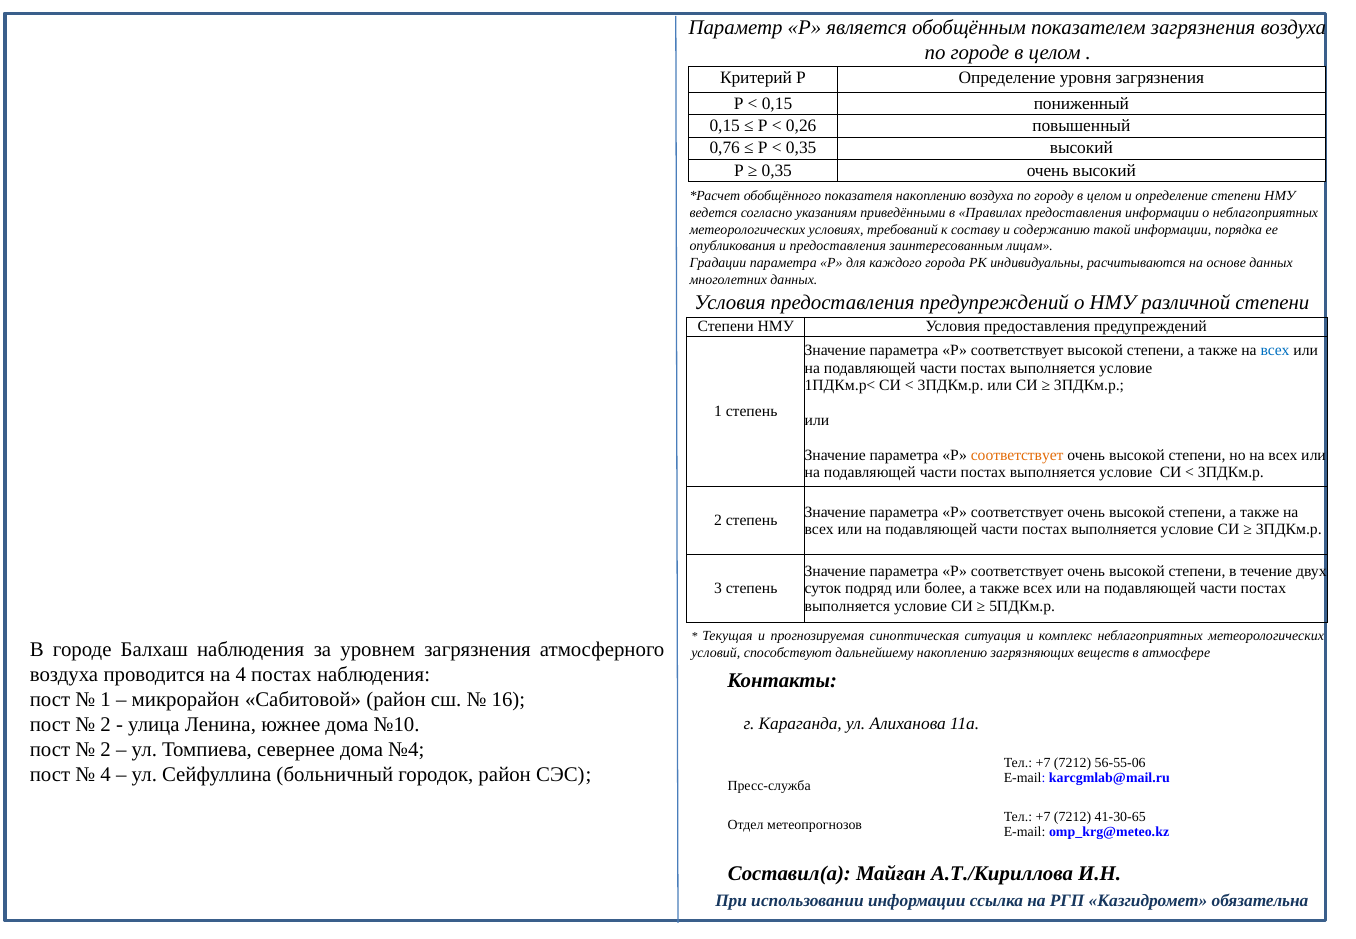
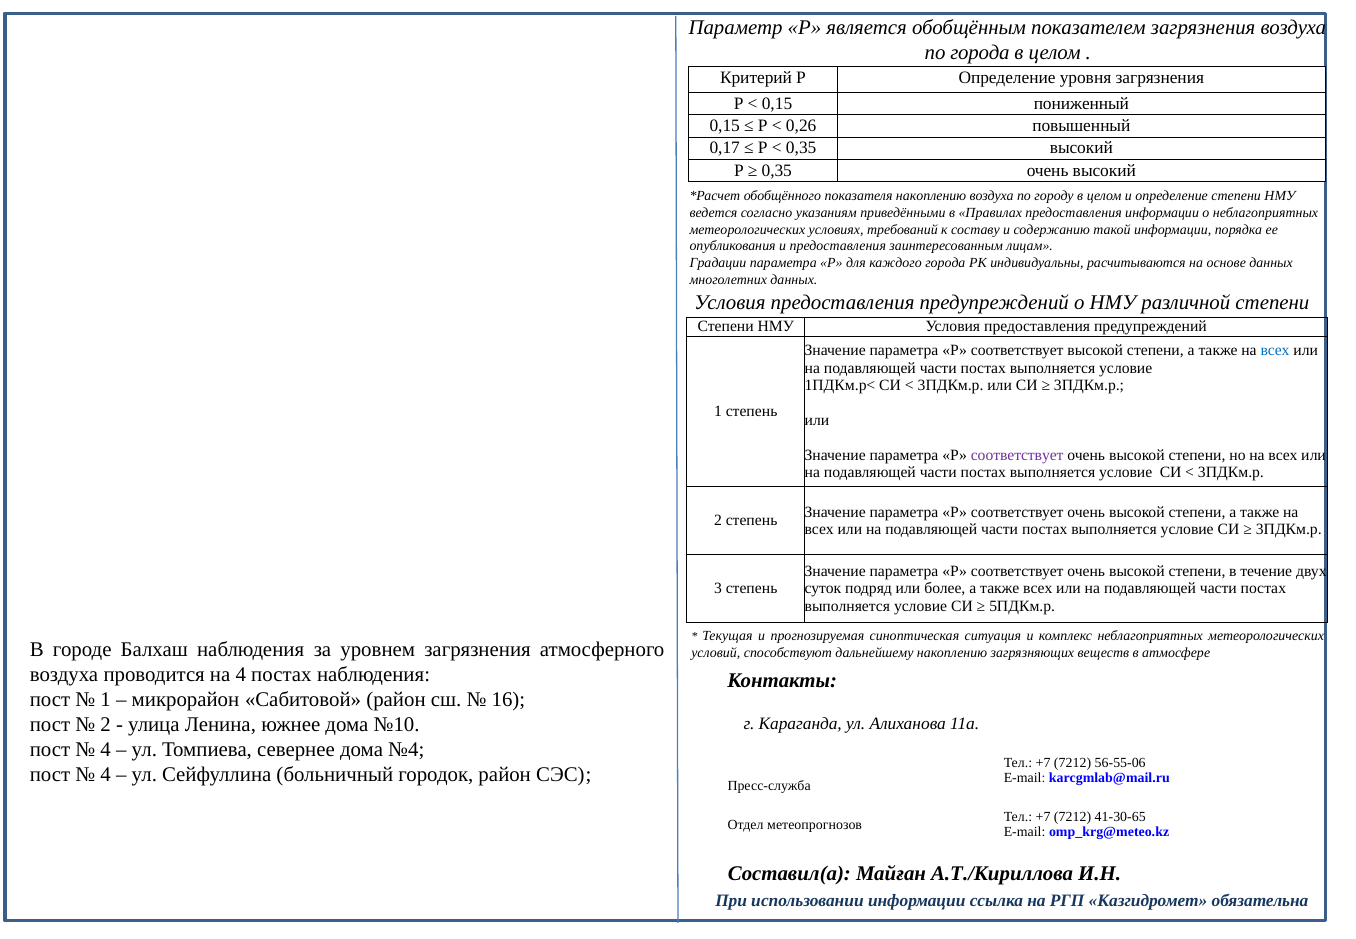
по городе: городе -> города
0,76: 0,76 -> 0,17
соответствует at (1017, 455) colour: orange -> purple
2 at (106, 749): 2 -> 4
